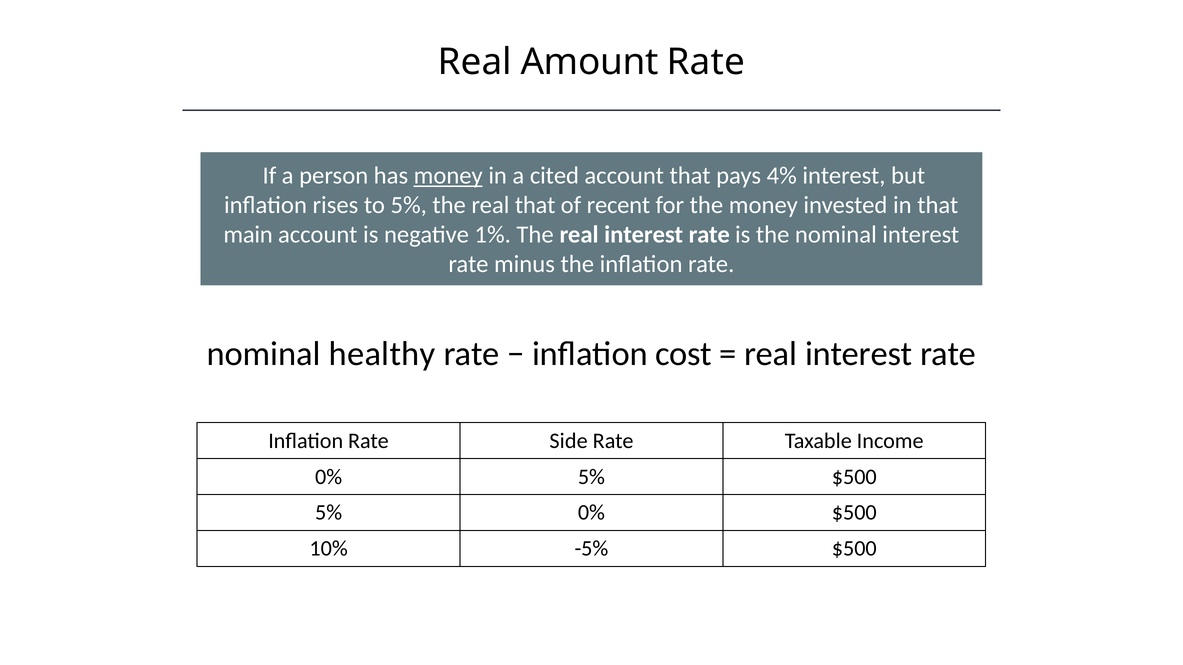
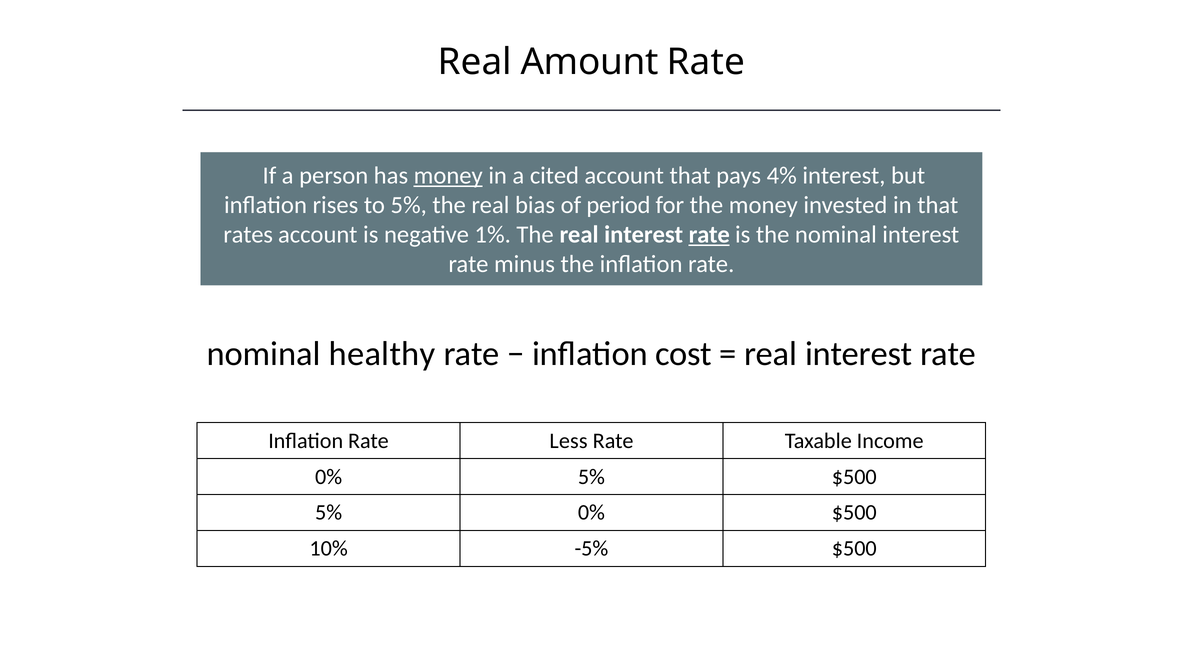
real that: that -> bias
recent: recent -> period
main: main -> rates
rate at (709, 235) underline: none -> present
Side: Side -> Less
